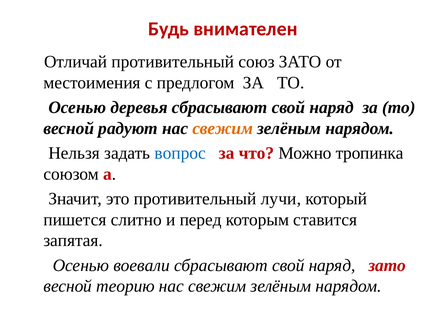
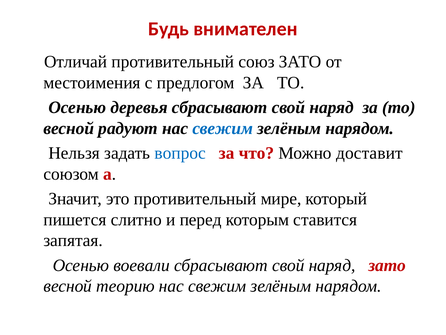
свежим at (223, 128) colour: orange -> blue
тропинка: тропинка -> доставит
лучи: лучи -> мире
